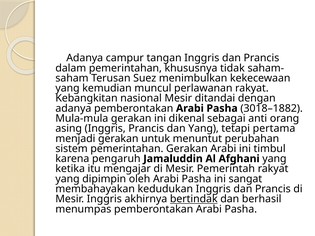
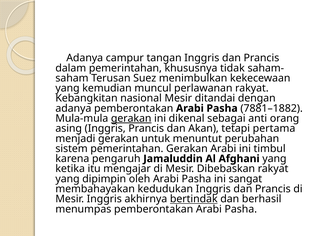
3018–1882: 3018–1882 -> 7881–1882
gerakan at (131, 119) underline: none -> present
dan Yang: Yang -> Akan
Pemerintah: Pemerintah -> Dibebaskan
